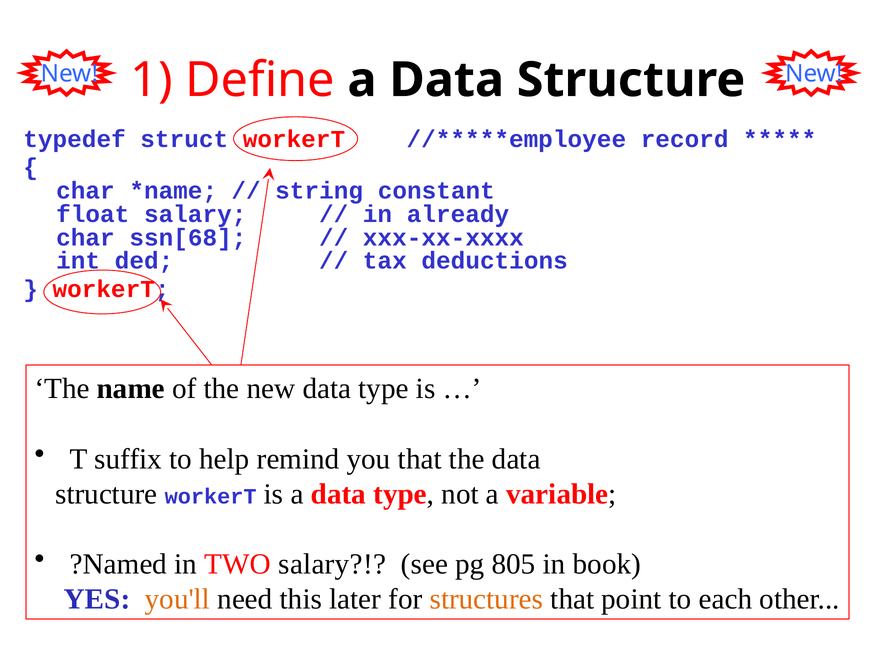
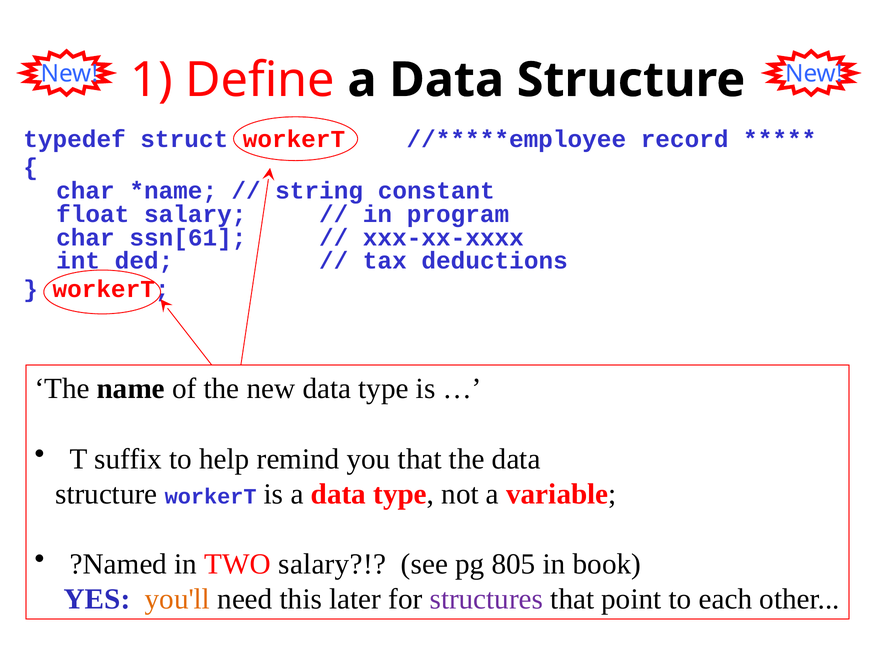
already: already -> program
ssn[68: ssn[68 -> ssn[61
structures colour: orange -> purple
